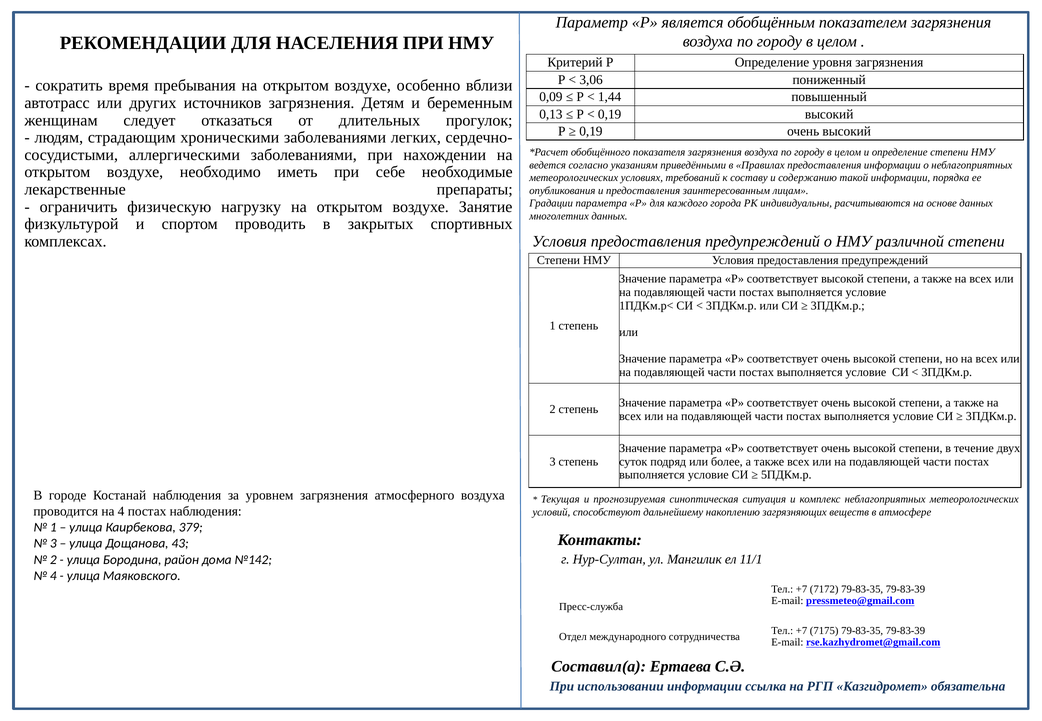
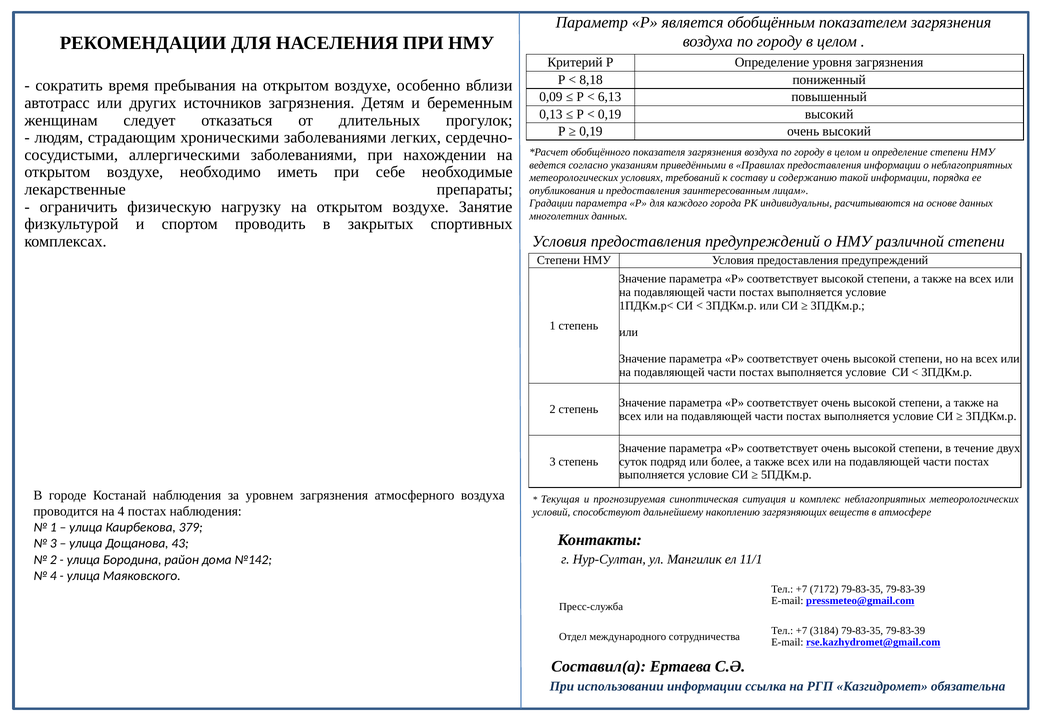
3,06: 3,06 -> 8,18
1,44: 1,44 -> 6,13
7175: 7175 -> 3184
